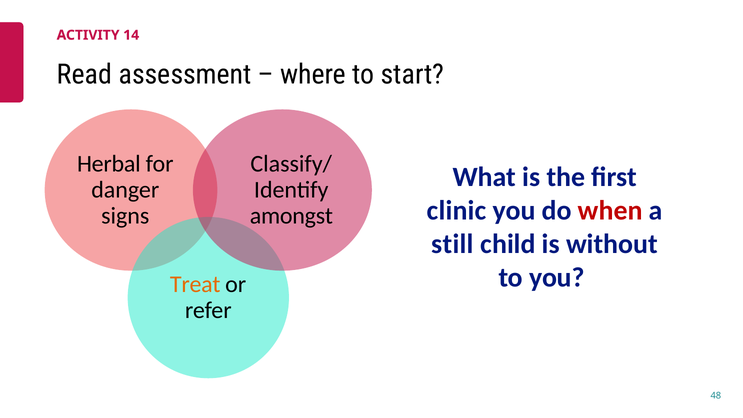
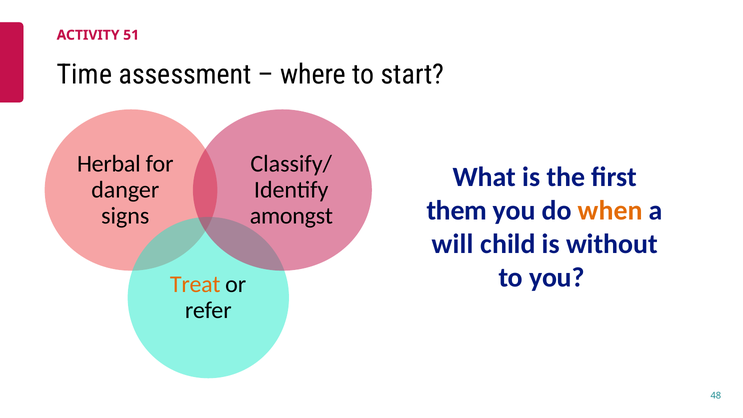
14: 14 -> 51
Read: Read -> Time
clinic: clinic -> them
when colour: red -> orange
still: still -> will
